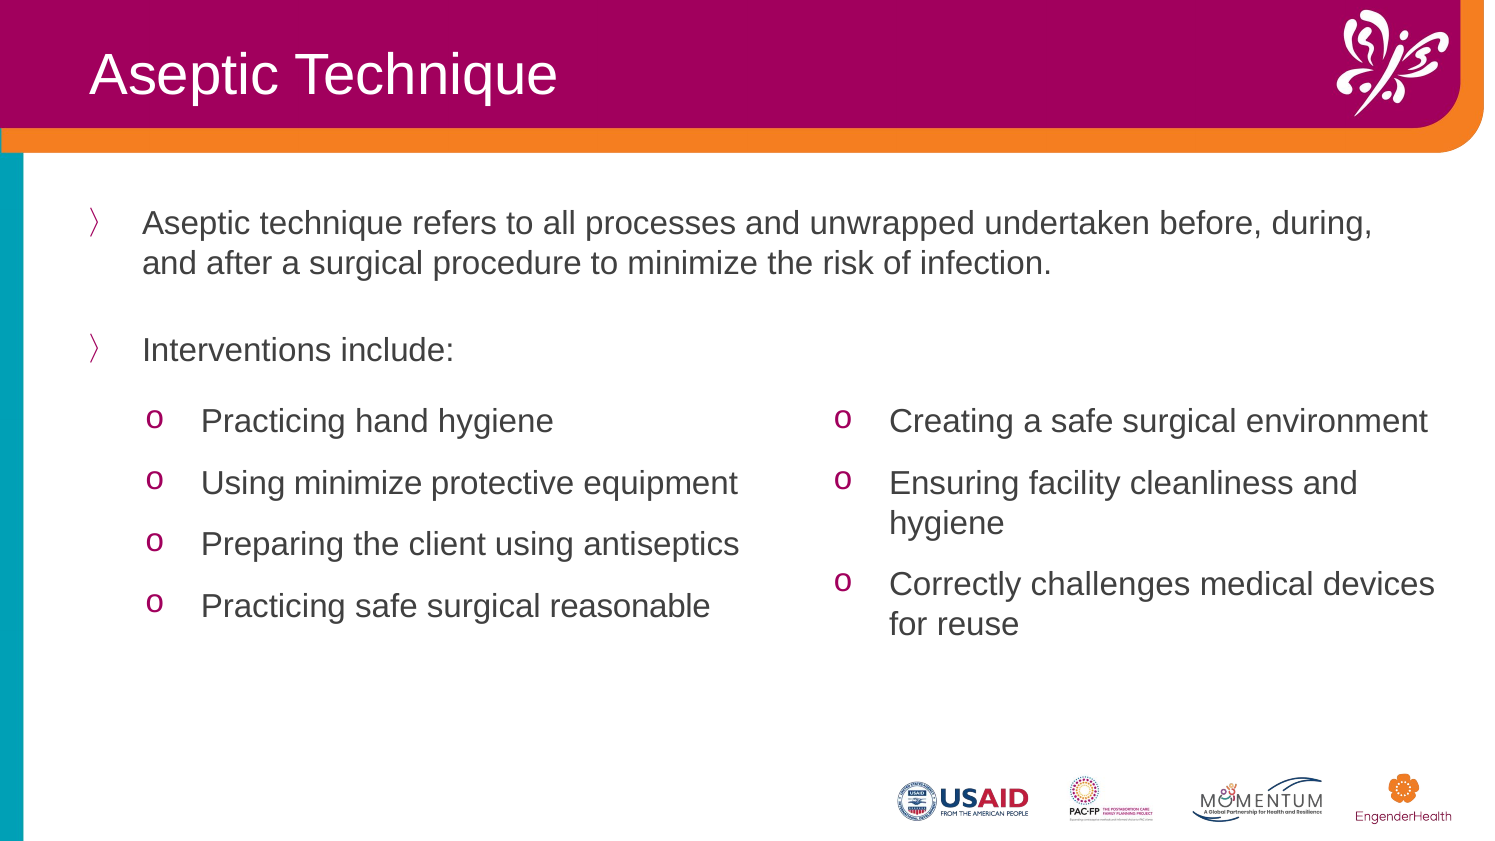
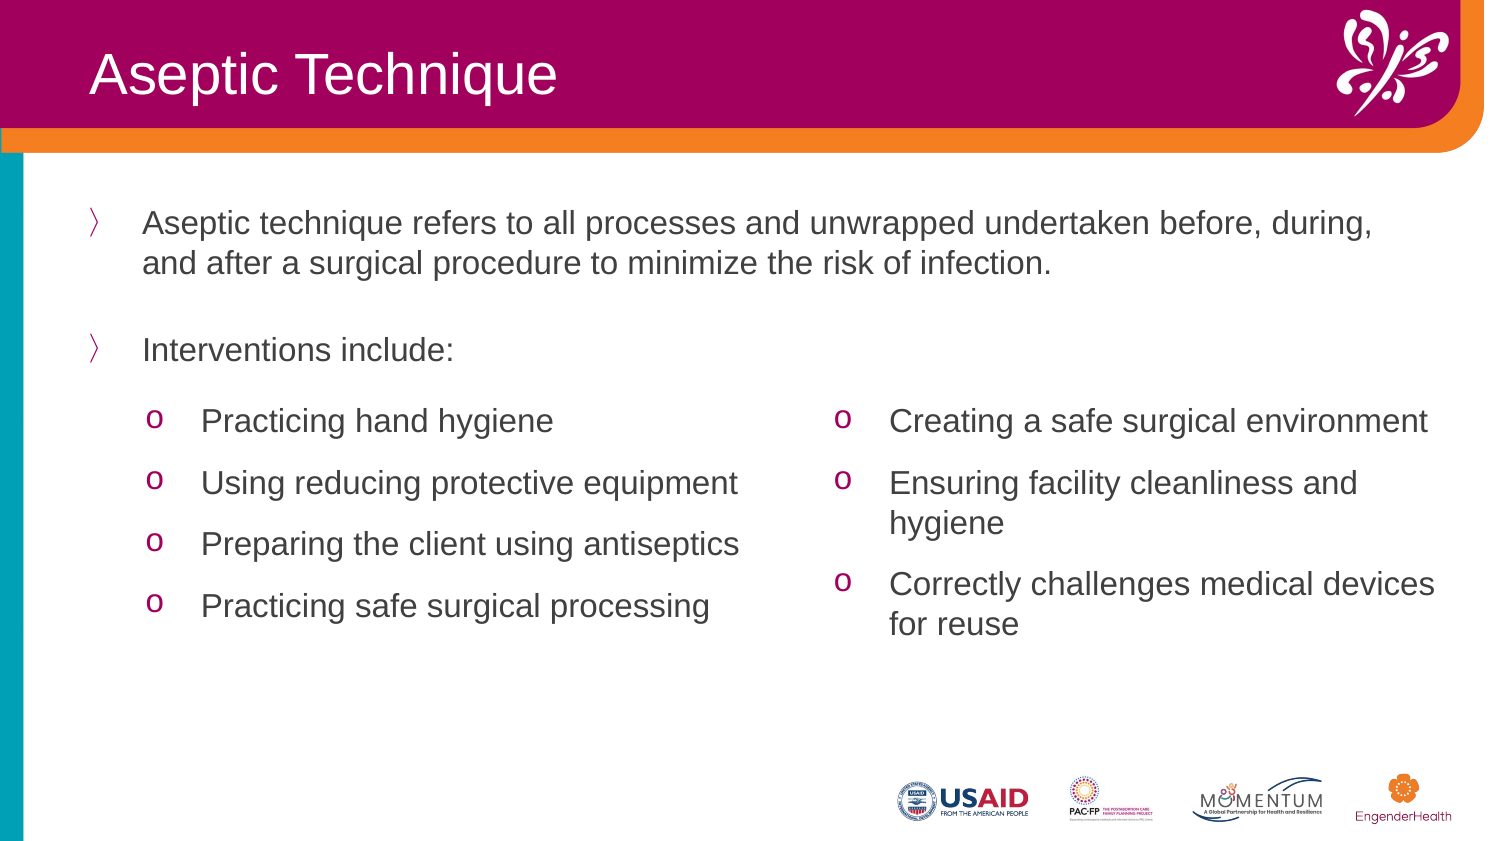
Using minimize: minimize -> reducing
reasonable: reasonable -> processing
